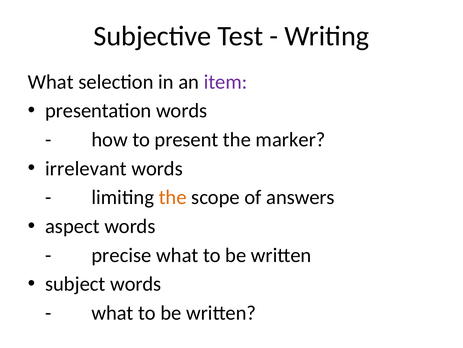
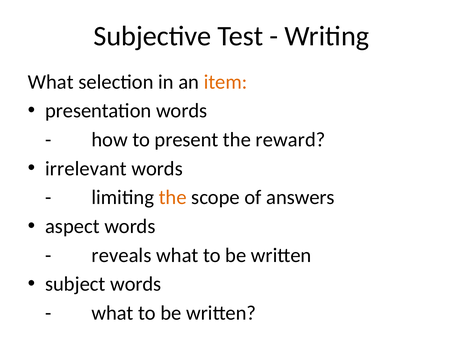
item colour: purple -> orange
marker: marker -> reward
precise: precise -> reveals
